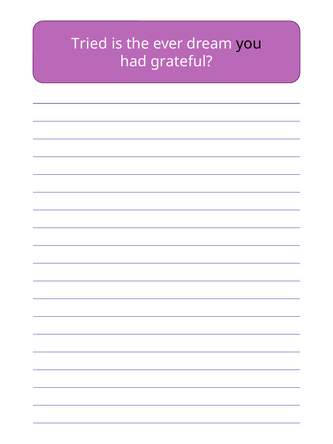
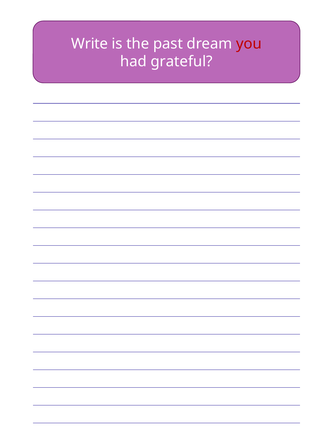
Tried: Tried -> Write
ever: ever -> past
you colour: black -> red
